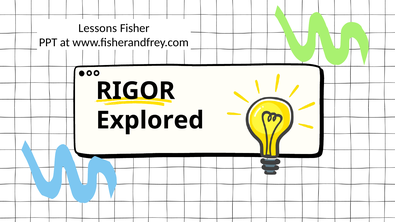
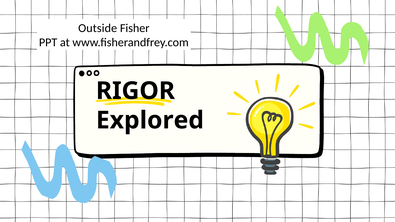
Lessons: Lessons -> Outside
